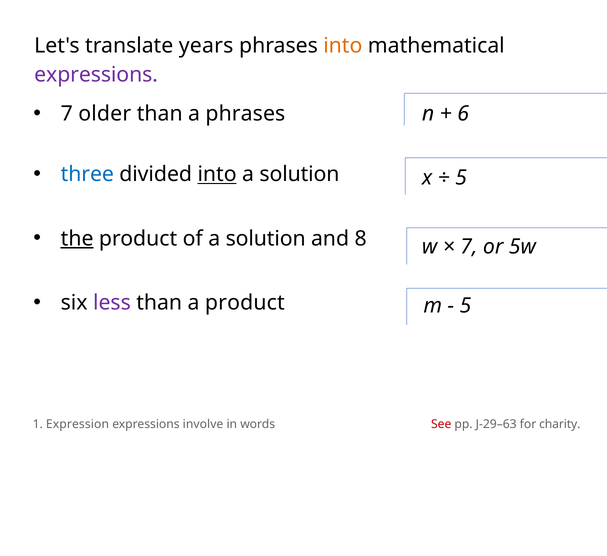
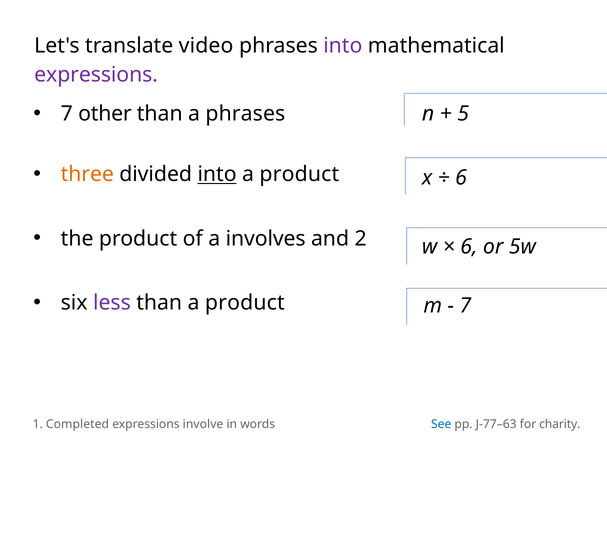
years: years -> video
into at (343, 46) colour: orange -> purple
older: older -> other
6: 6 -> 5
three colour: blue -> orange
solution at (299, 174): solution -> product
5 at (461, 178): 5 -> 6
the underline: present -> none
of a solution: solution -> involves
8: 8 -> 2
7 at (469, 247): 7 -> 6
5 at (465, 306): 5 -> 7
Expression: Expression -> Completed
See colour: red -> blue
J-29–63: J-29–63 -> J-77–63
